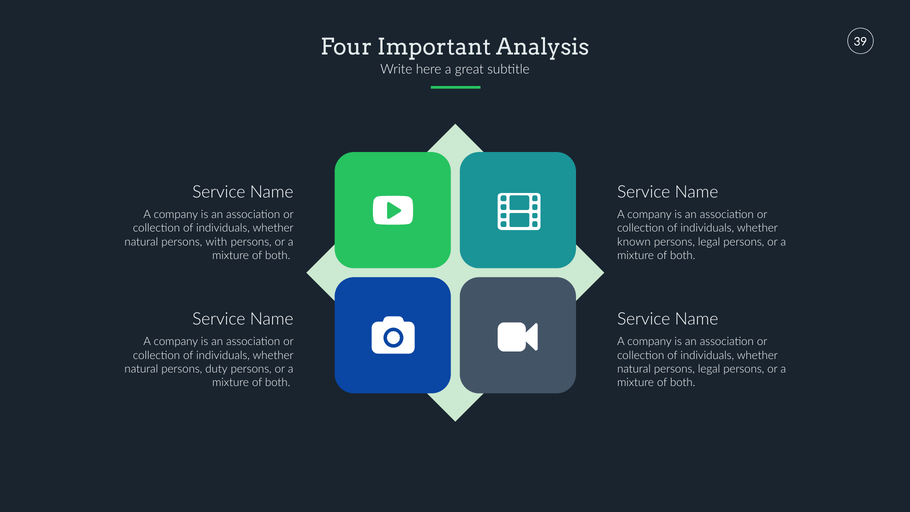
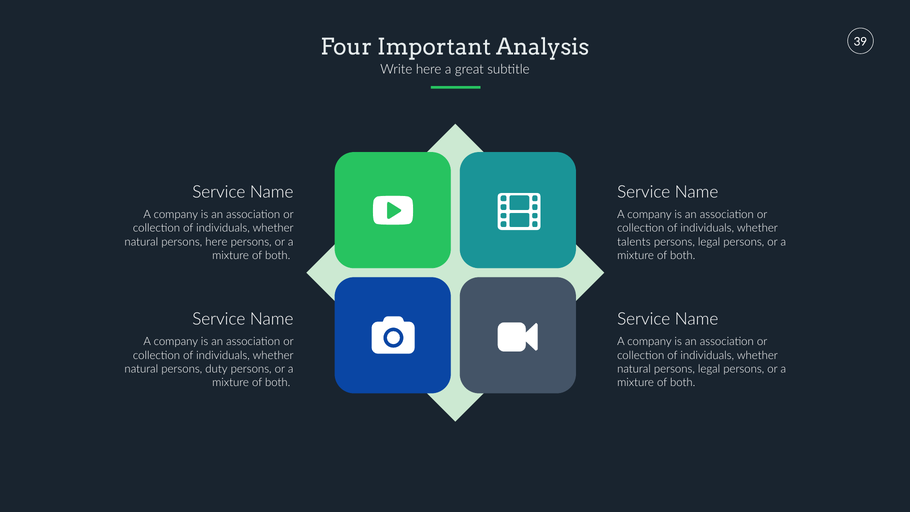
persons with: with -> here
known: known -> talents
